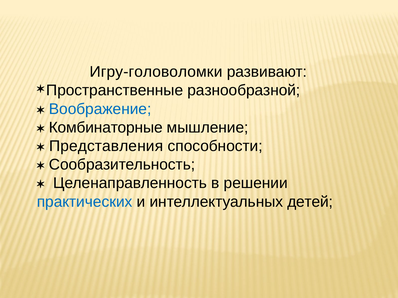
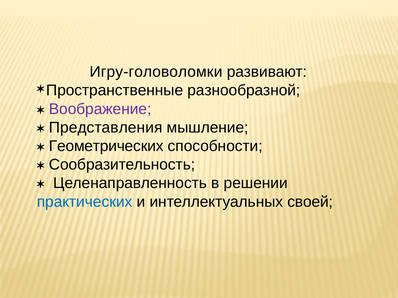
Воображение colour: blue -> purple
Комбинаторные: Комбинаторные -> Представления
Представления: Представления -> Геометрических
детей: детей -> своей
